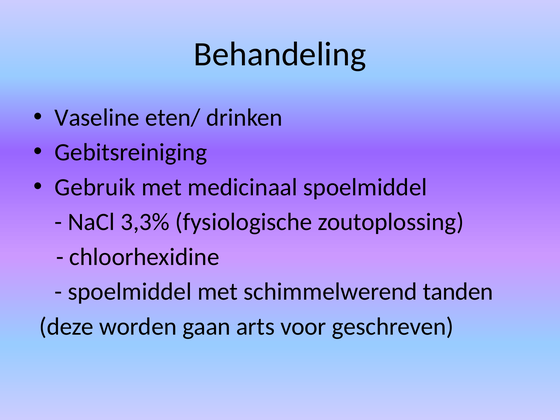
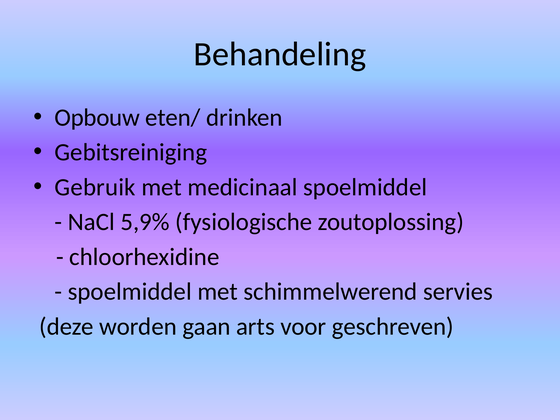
Vaseline: Vaseline -> Opbouw
3,3%: 3,3% -> 5,9%
tanden: tanden -> servies
